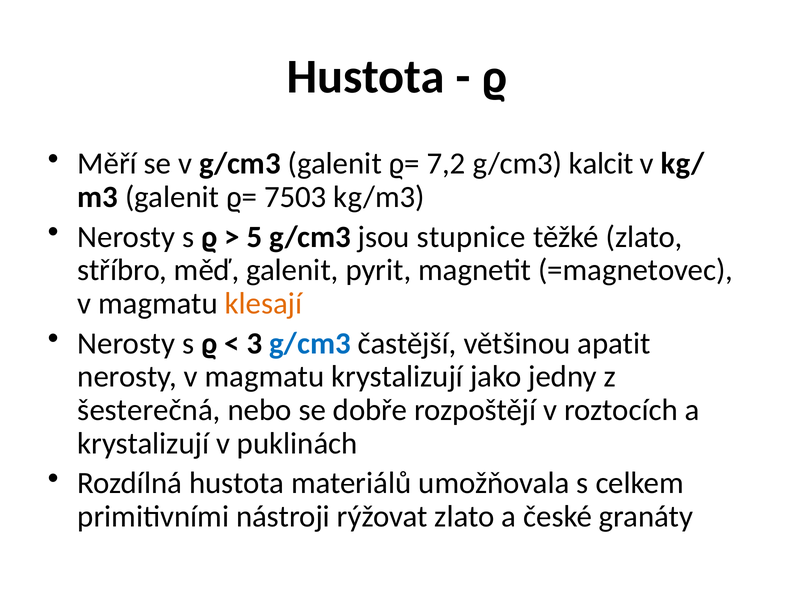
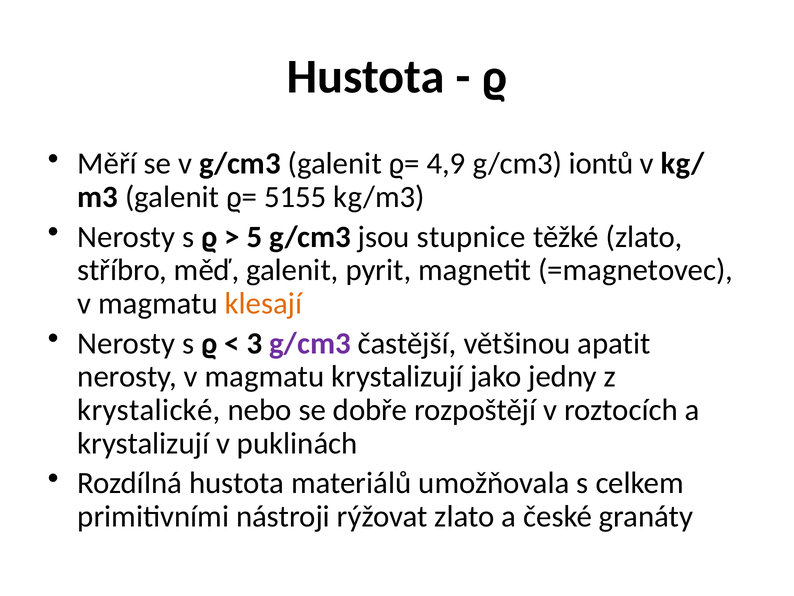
7,2: 7,2 -> 4,9
kalcit: kalcit -> iontů
7503: 7503 -> 5155
g/cm3 at (310, 343) colour: blue -> purple
šesterečná: šesterečná -> krystalické
